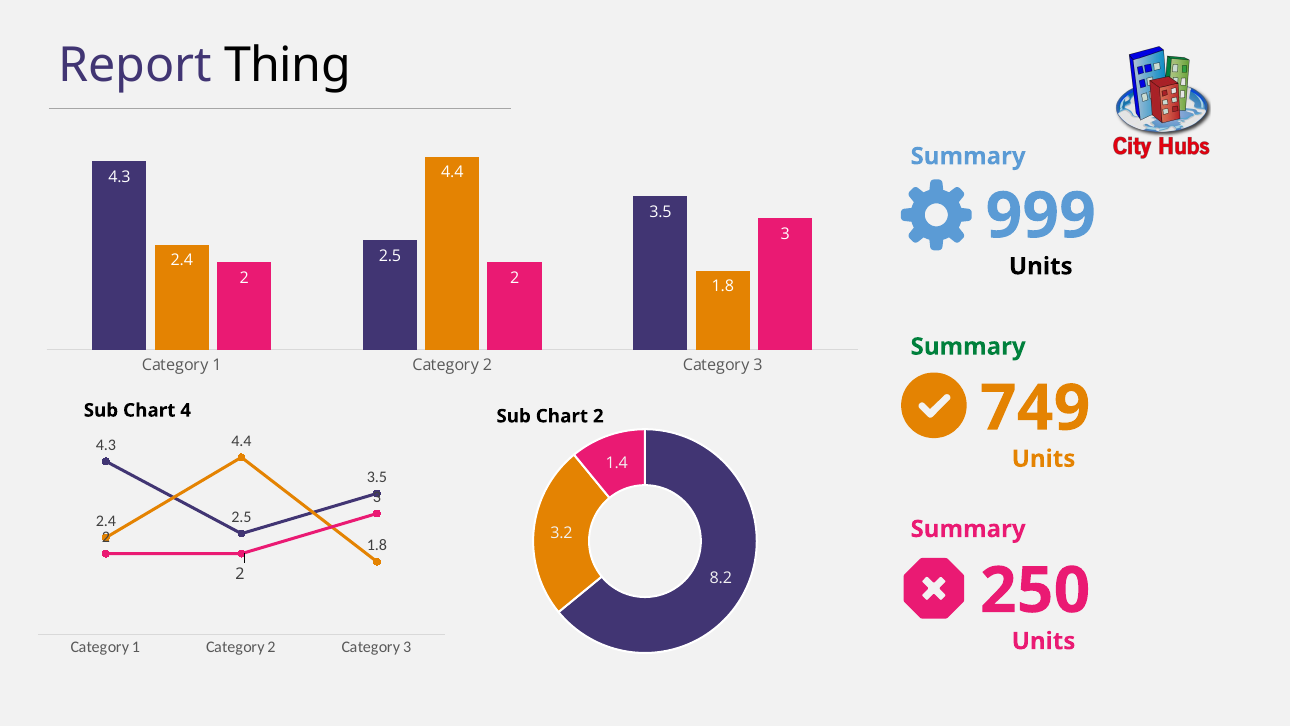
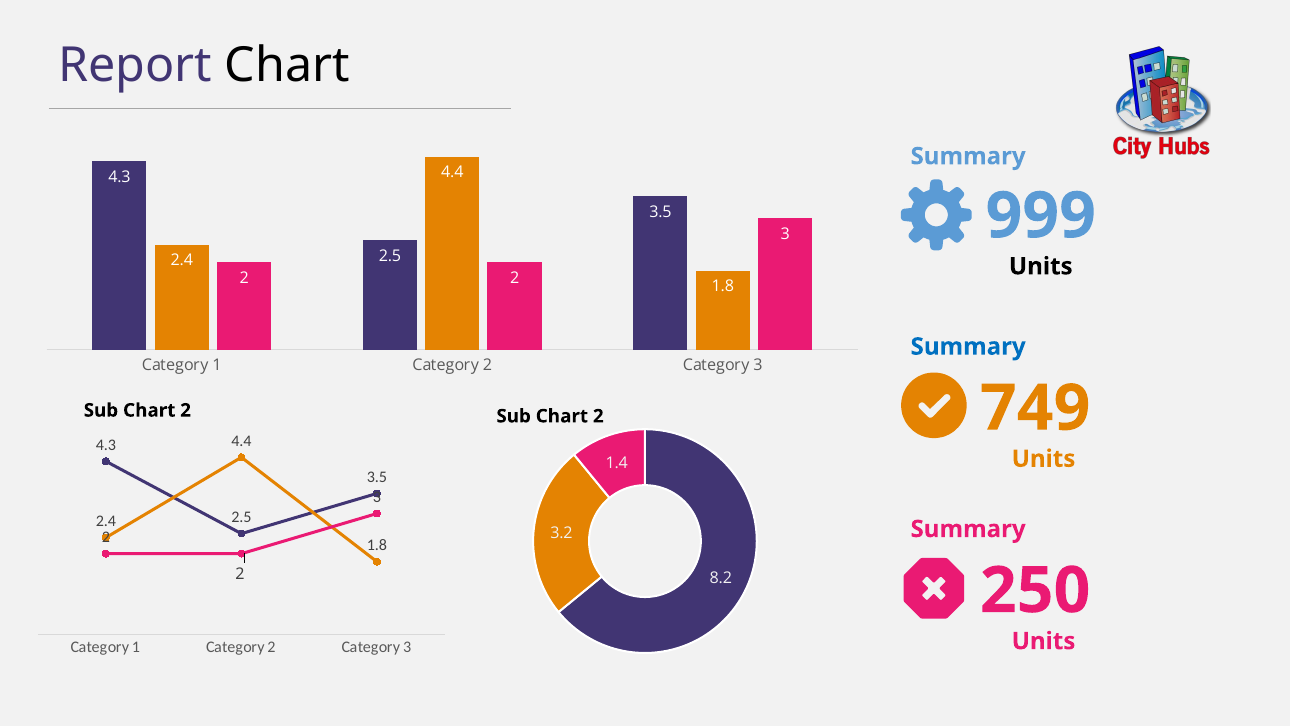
Report Thing: Thing -> Chart
Summary at (968, 346) colour: green -> blue
4 at (186, 410): 4 -> 2
